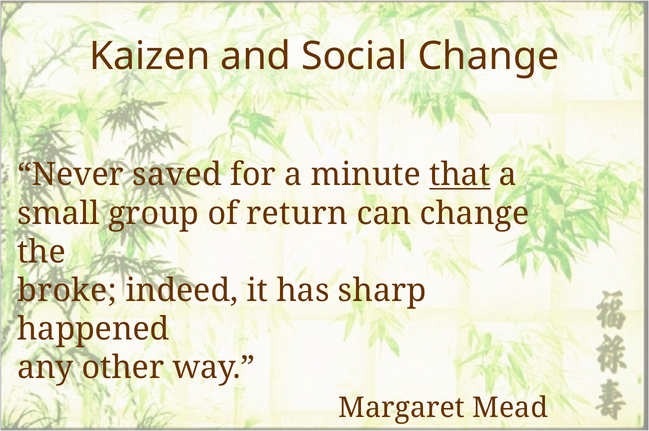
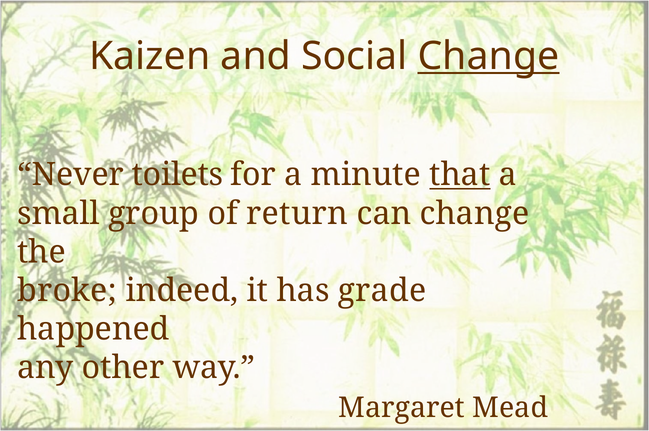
Change at (488, 56) underline: none -> present
saved: saved -> toilets
sharp: sharp -> grade
